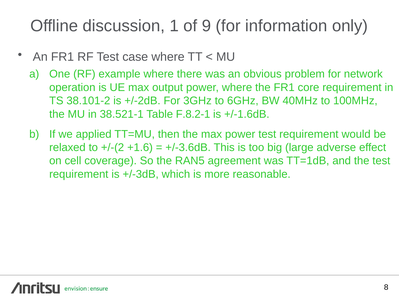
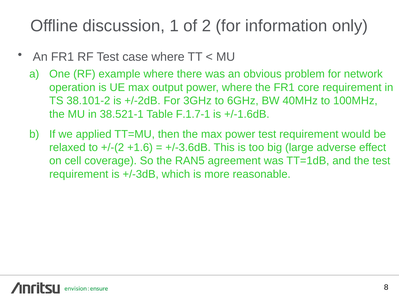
9: 9 -> 2
F.8.2-1: F.8.2-1 -> F.1.7-1
